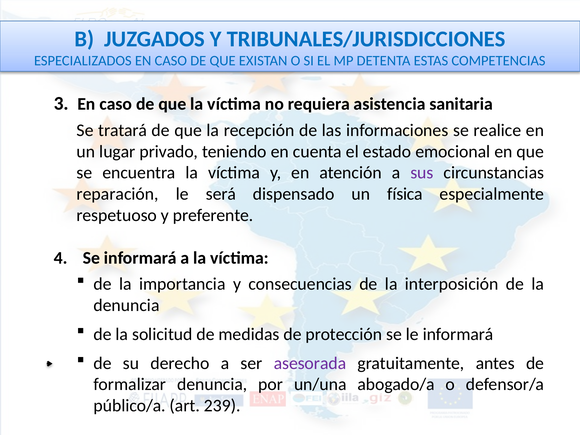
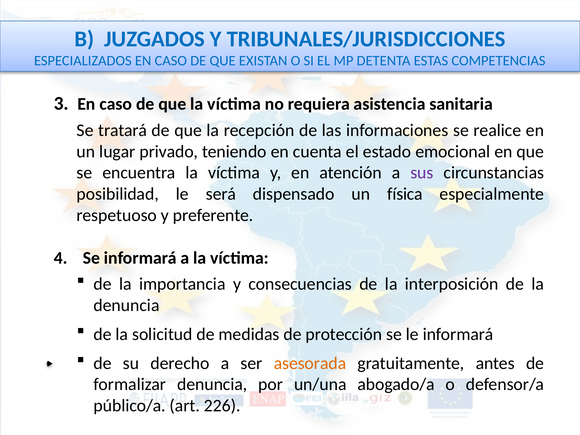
reparación: reparación -> posibilidad
asesorada colour: purple -> orange
239: 239 -> 226
